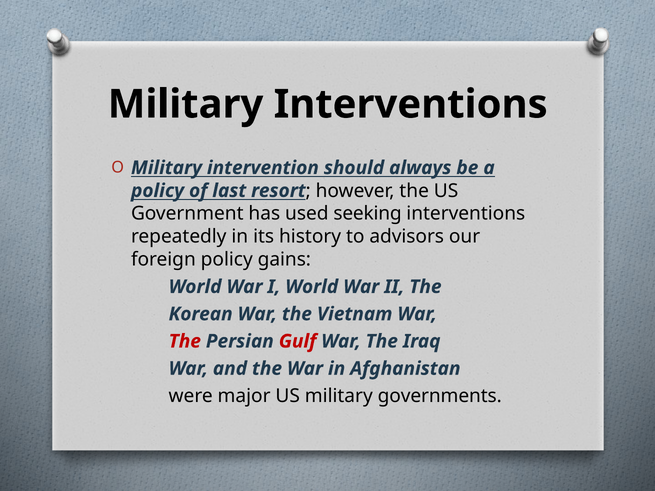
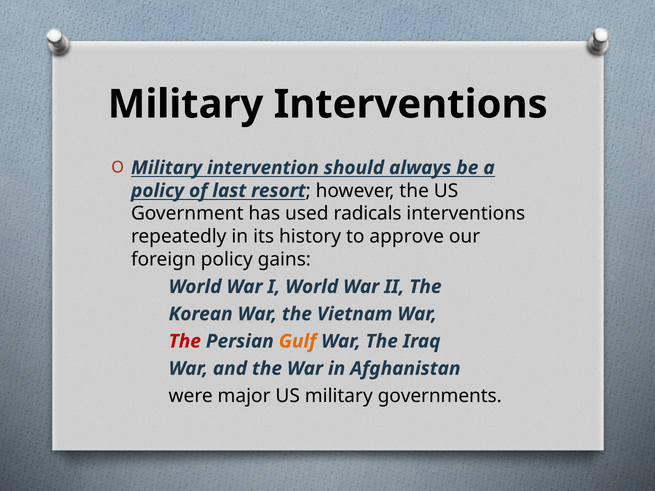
seeking: seeking -> radicals
advisors: advisors -> approve
Gulf colour: red -> orange
